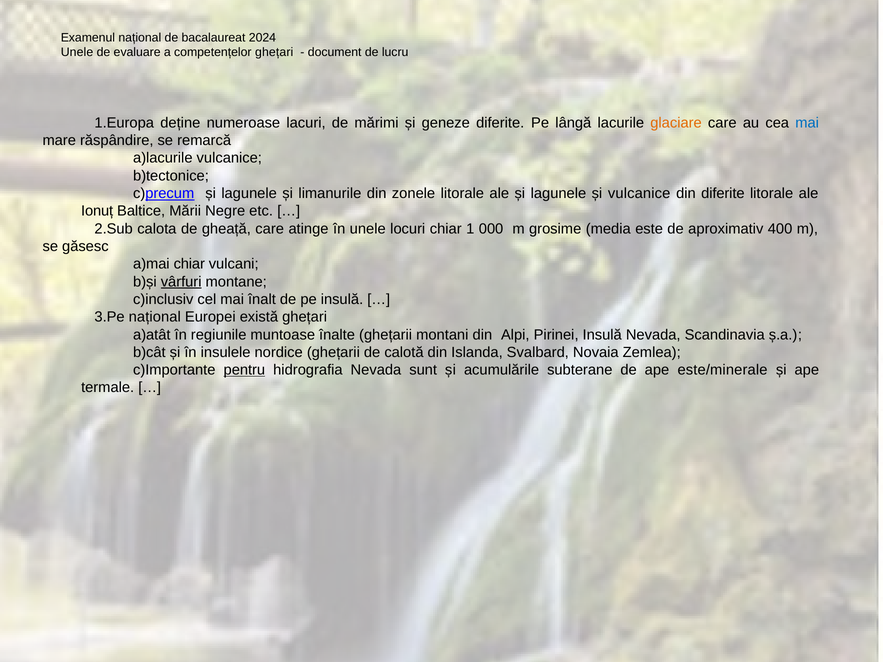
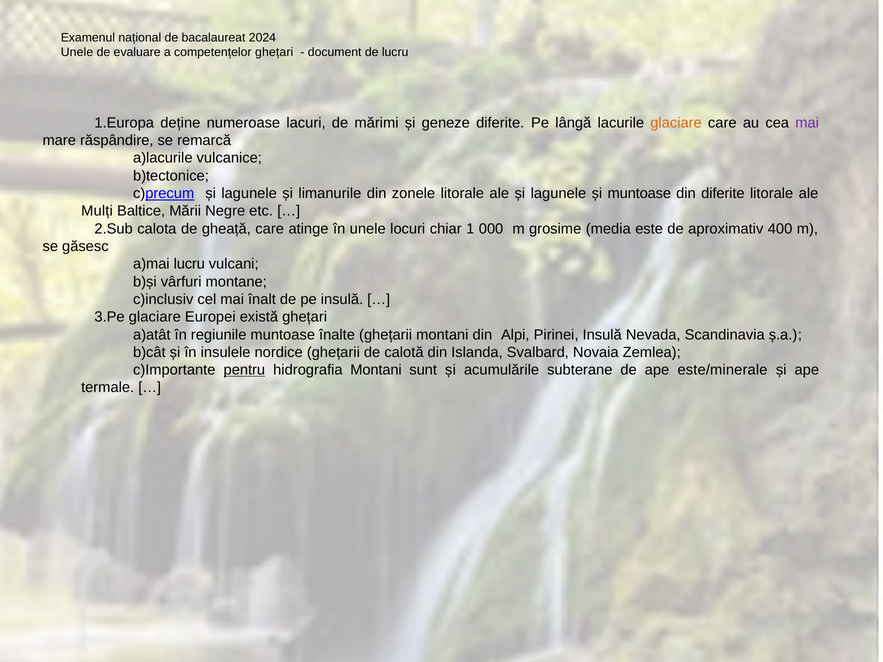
mai at (807, 123) colour: blue -> purple
și vulcanice: vulcanice -> muntoase
Ionuț: Ionuț -> Mulți
chiar at (189, 264): chiar -> lucru
vârfuri underline: present -> none
național at (155, 317): național -> glaciare
hidrografia Nevada: Nevada -> Montani
